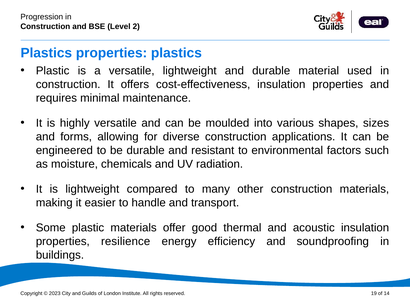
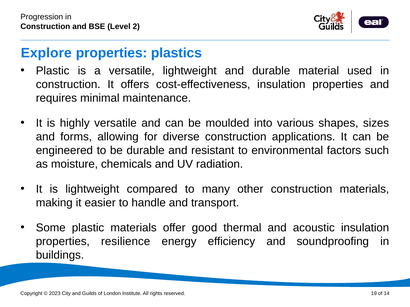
Plastics at (46, 53): Plastics -> Explore
